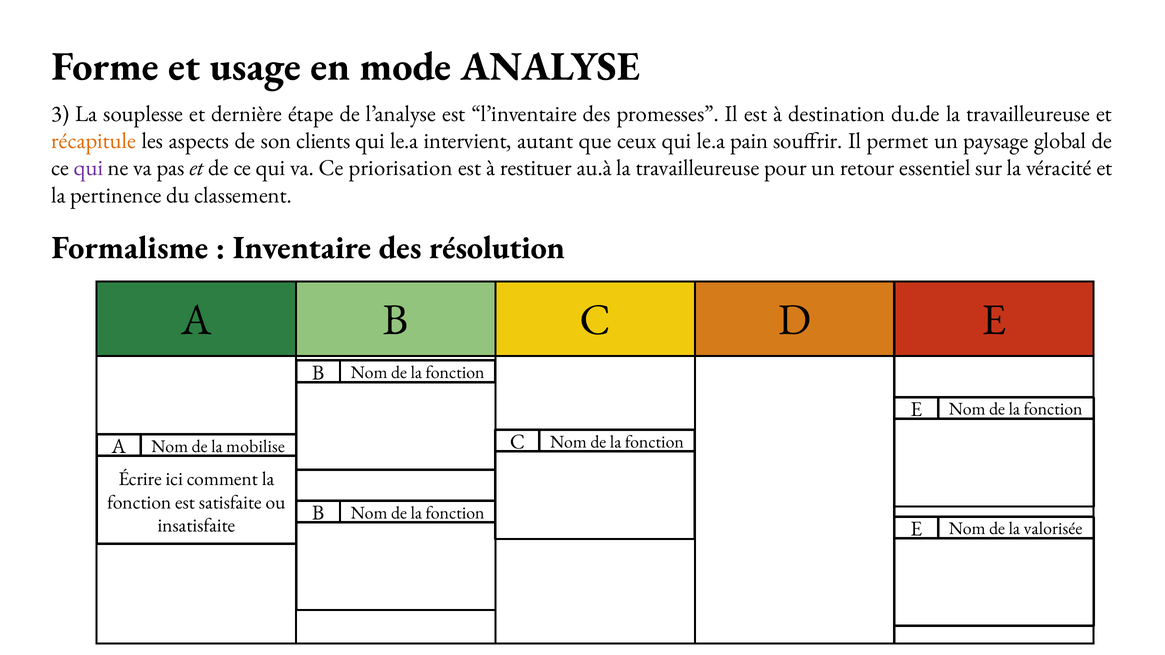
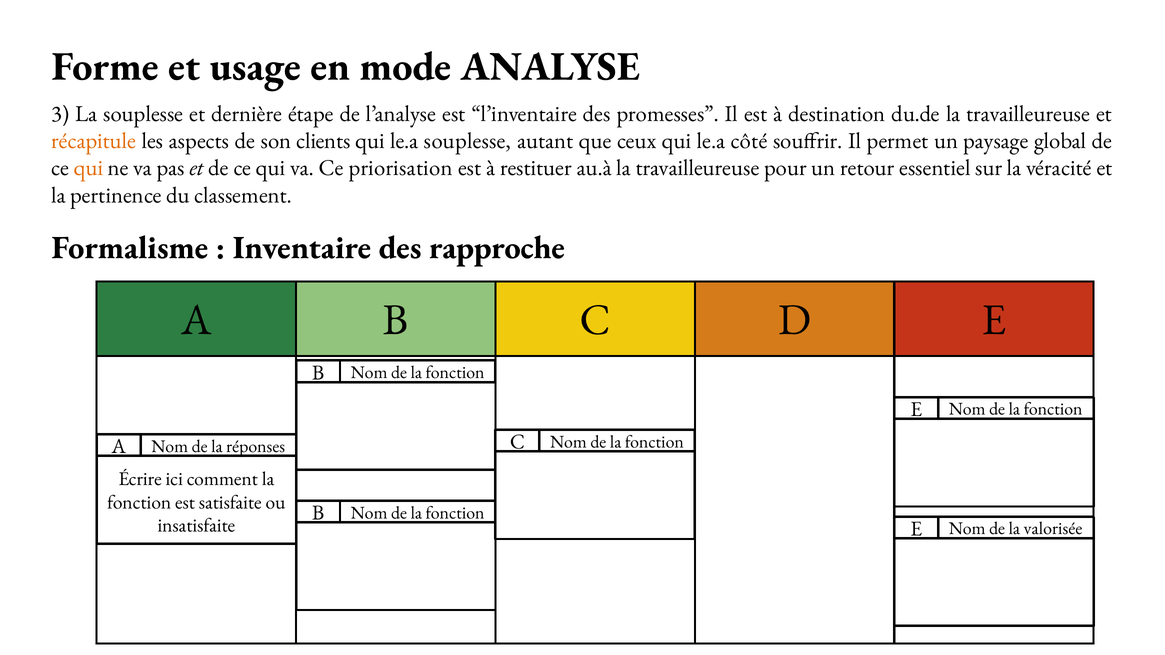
le.a intervient: intervient -> souplesse
pain: pain -> côté
qui at (88, 168) colour: purple -> orange
résolution: résolution -> rapproche
mobilise: mobilise -> réponses
